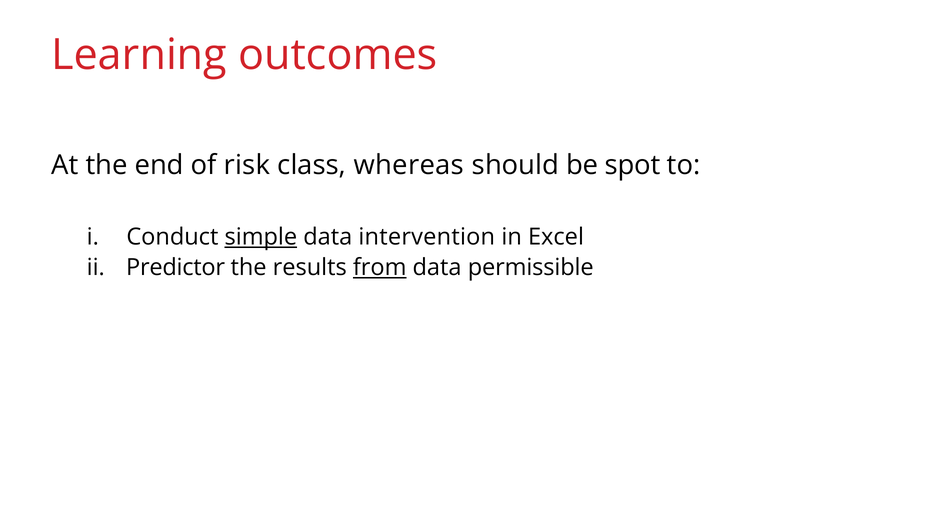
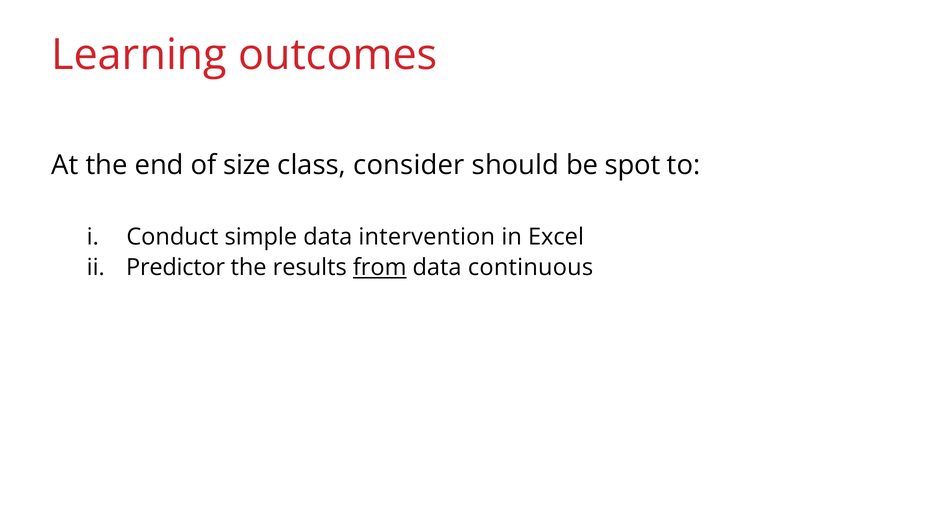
risk: risk -> size
whereas: whereas -> consider
simple underline: present -> none
permissible: permissible -> continuous
